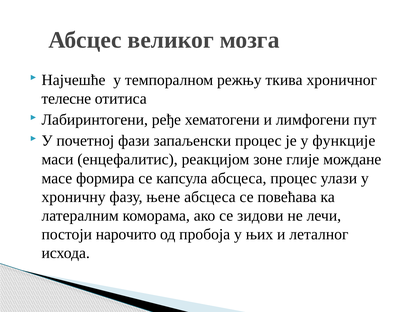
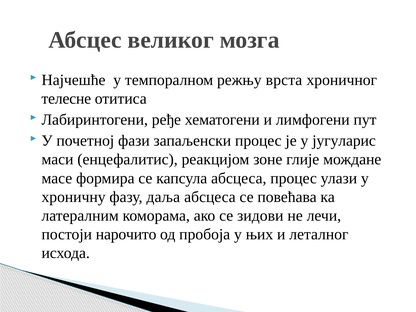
ткива: ткива -> врста
функције: функције -> југуларис
њене: њене -> даља
